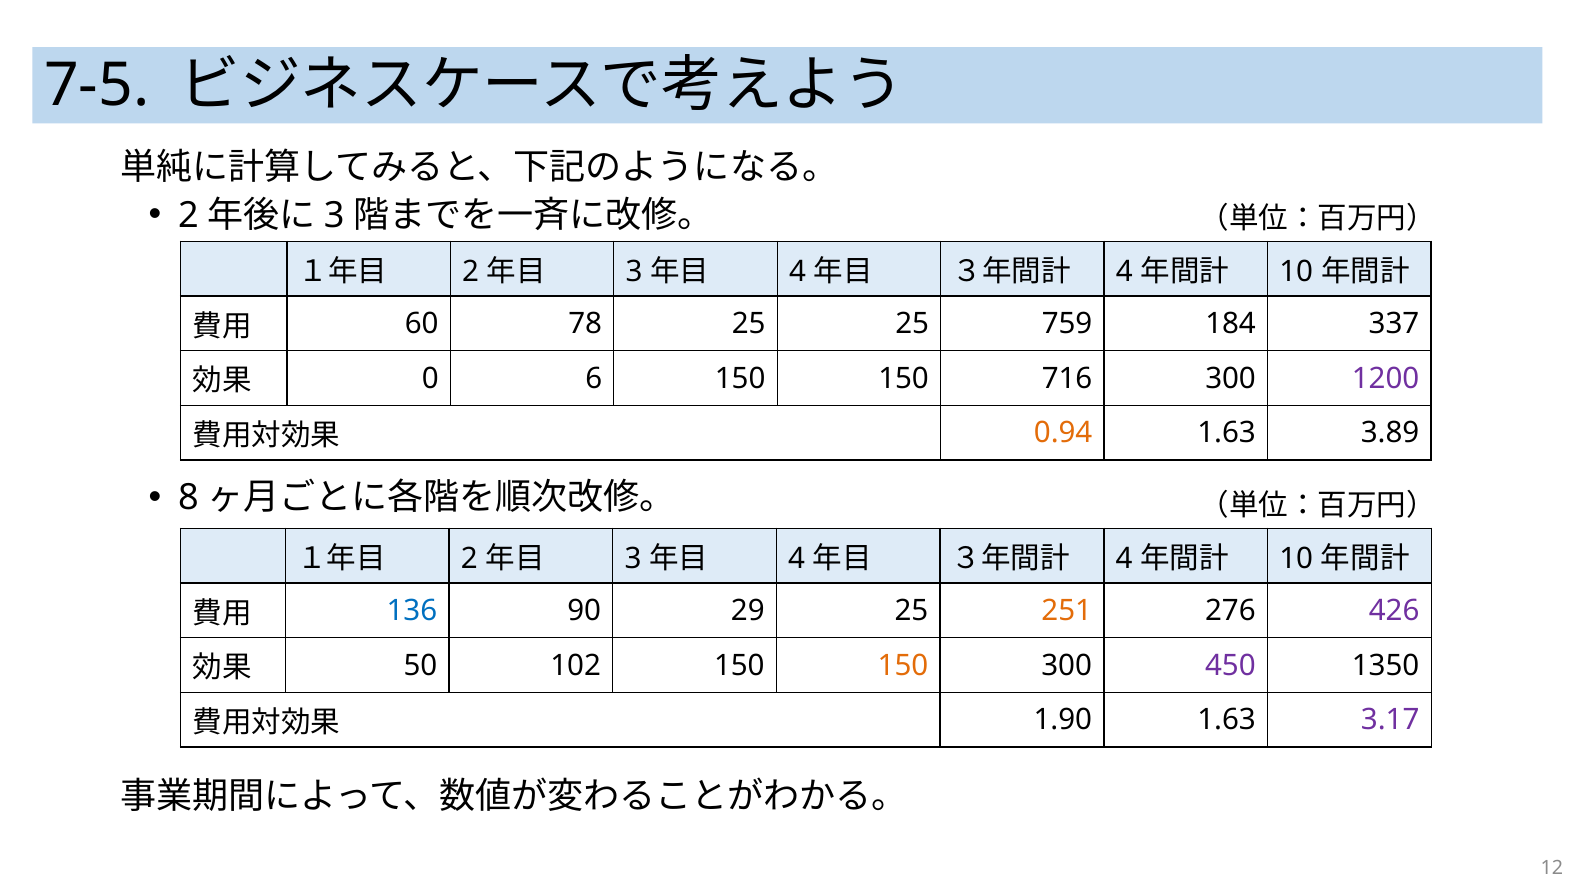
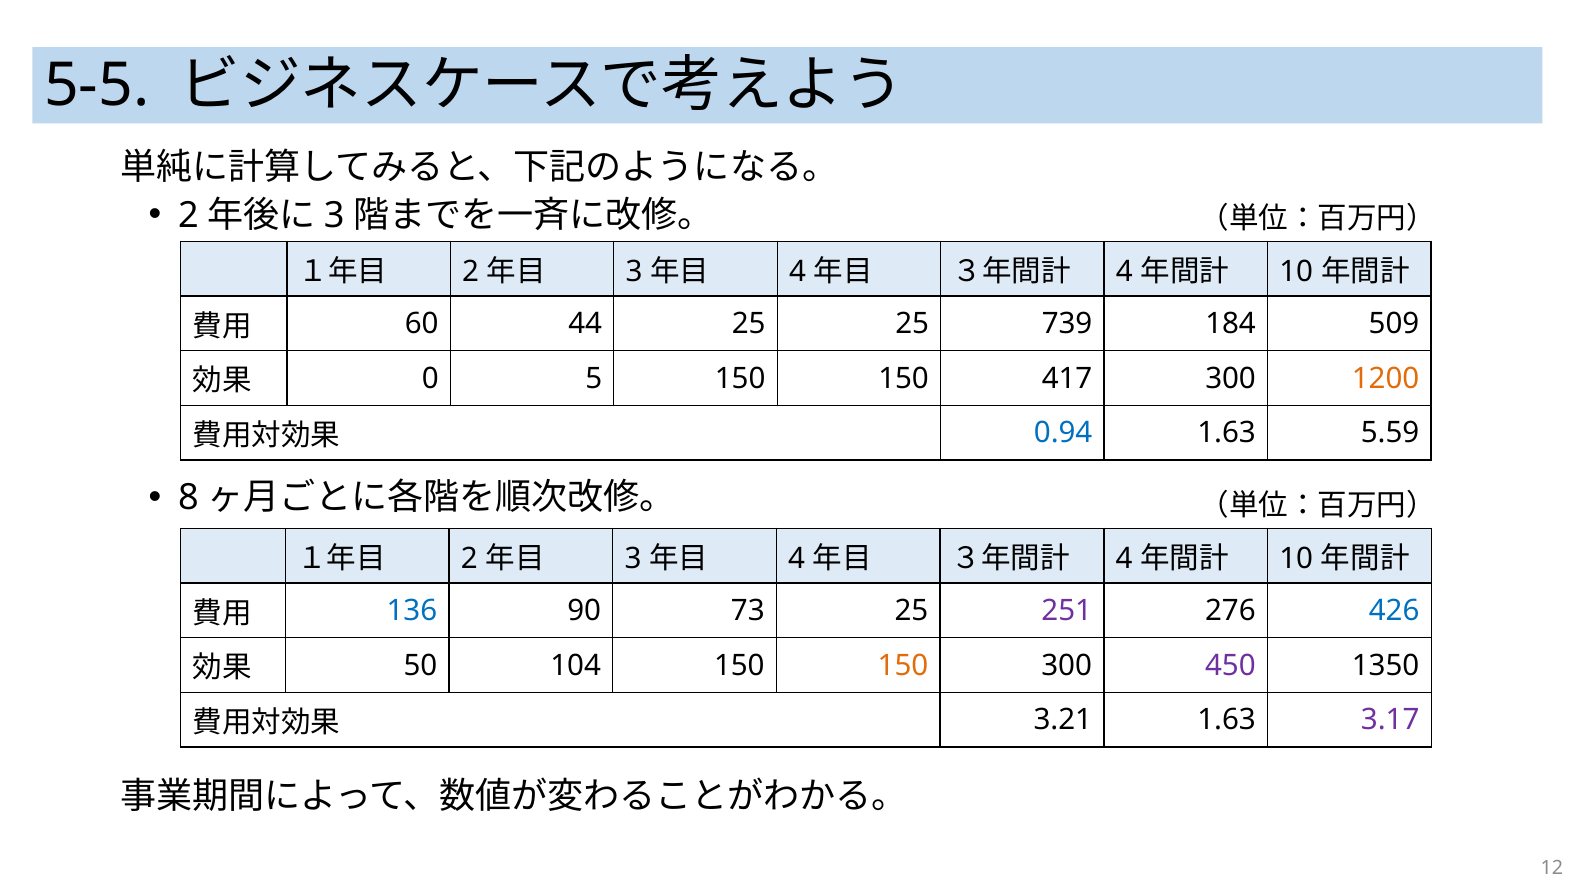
7-5: 7-5 -> 5-5
78: 78 -> 44
759: 759 -> 739
337: 337 -> 509
6: 6 -> 5
716: 716 -> 417
1200 colour: purple -> orange
0.94 colour: orange -> blue
3.89: 3.89 -> 5.59
29: 29 -> 73
251 colour: orange -> purple
426 colour: purple -> blue
102: 102 -> 104
1.90: 1.90 -> 3.21
